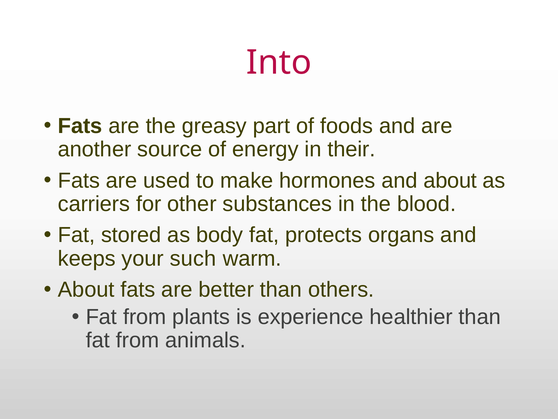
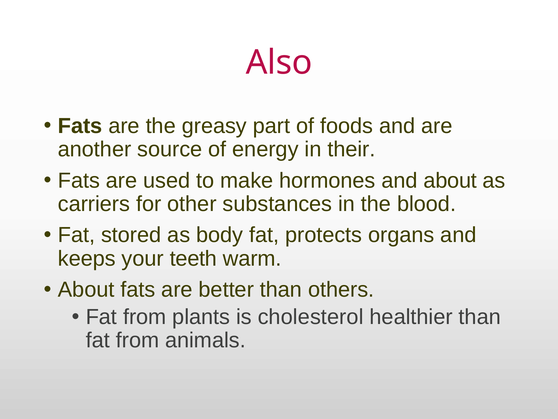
Into: Into -> Also
such: such -> teeth
experience: experience -> cholesterol
